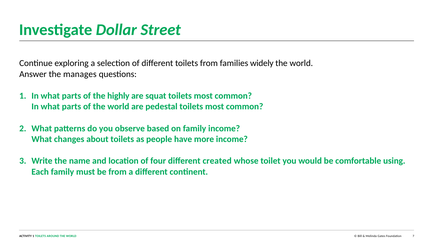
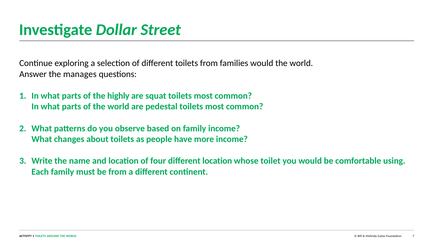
families widely: widely -> would
different created: created -> location
